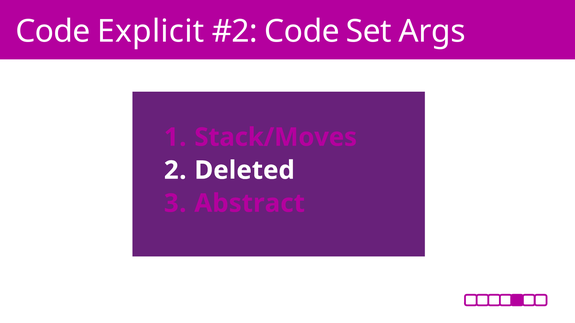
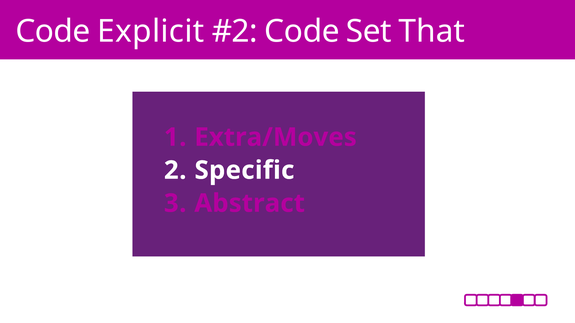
Args: Args -> That
Stack/Moves: Stack/Moves -> Extra/Moves
Deleted: Deleted -> Specific
